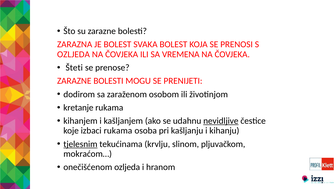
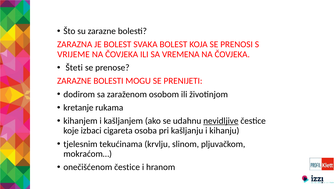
OZLJEDA at (73, 54): OZLJEDA -> VRIJEME
izbaci rukama: rukama -> cigareta
tjelesnim underline: present -> none
onečišćenom ozljeda: ozljeda -> čestice
